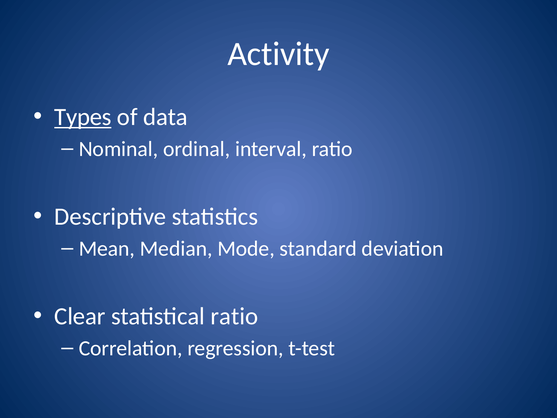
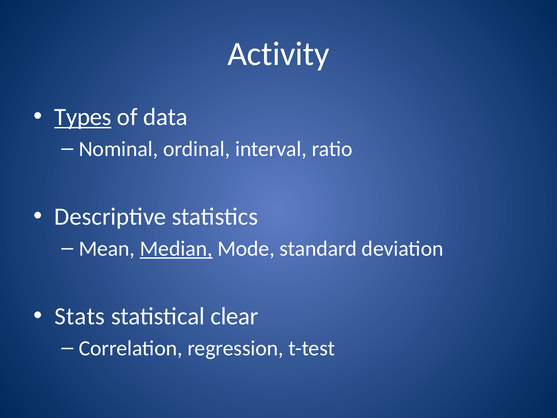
Median underline: none -> present
Clear: Clear -> Stats
statistical ratio: ratio -> clear
